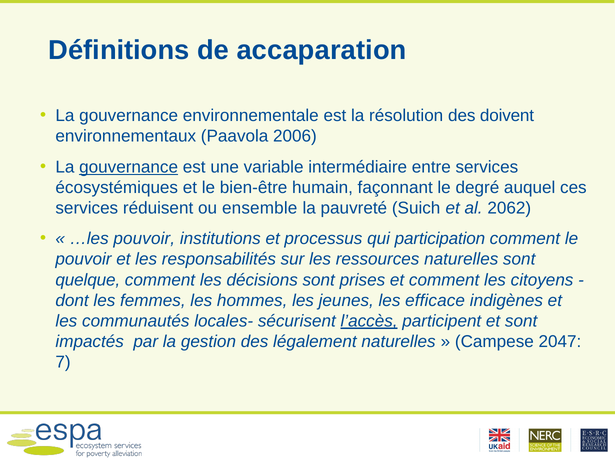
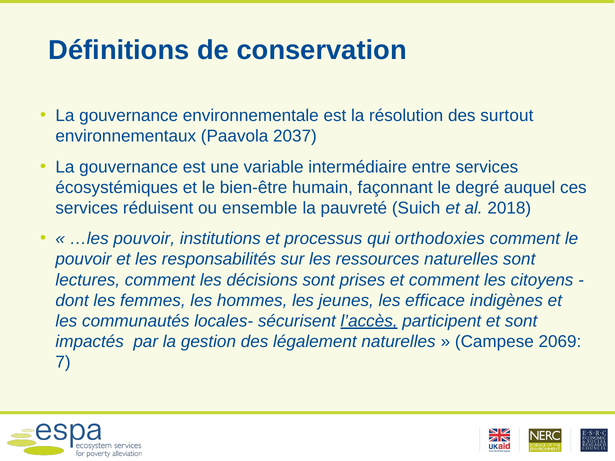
accaparation: accaparation -> conservation
doivent: doivent -> surtout
2006: 2006 -> 2037
gouvernance at (129, 167) underline: present -> none
2062: 2062 -> 2018
participation: participation -> orthodoxies
quelque: quelque -> lectures
2047: 2047 -> 2069
